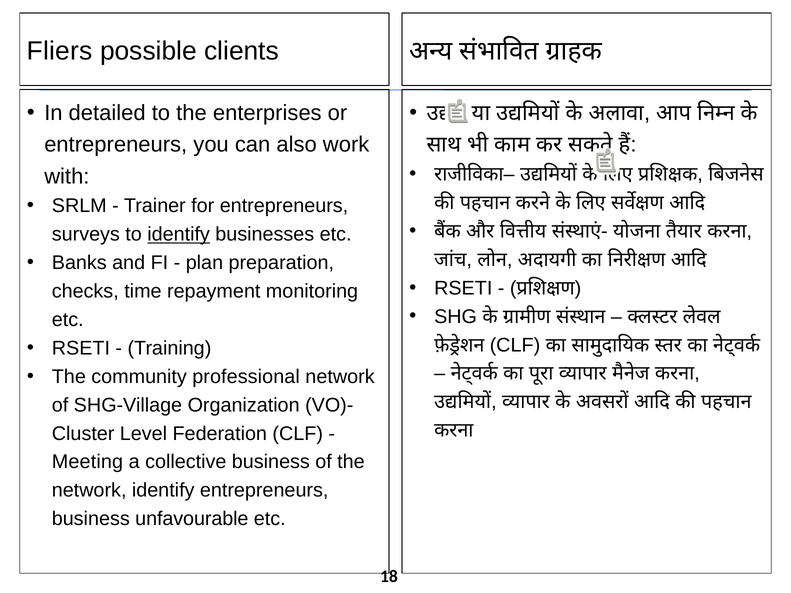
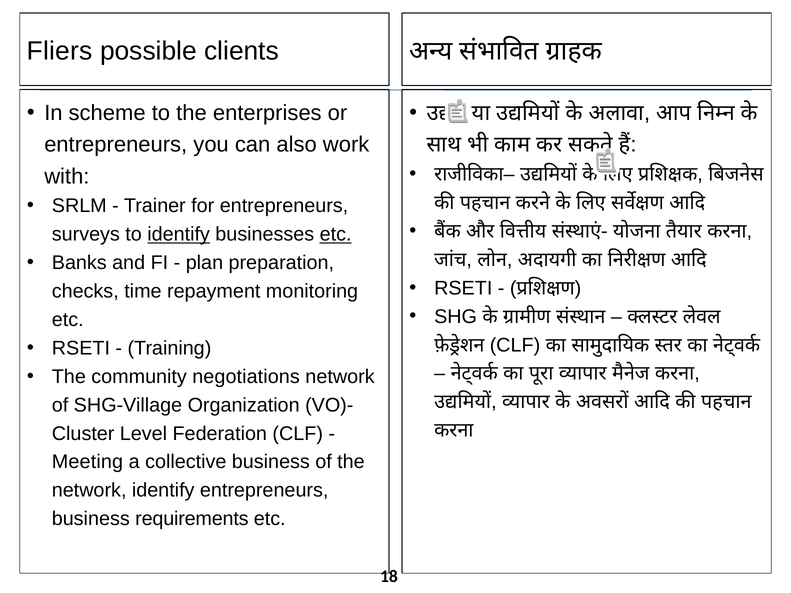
detailed: detailed -> scheme
etc at (336, 234) underline: none -> present
professional: professional -> negotiations
unfavourable: unfavourable -> requirements
